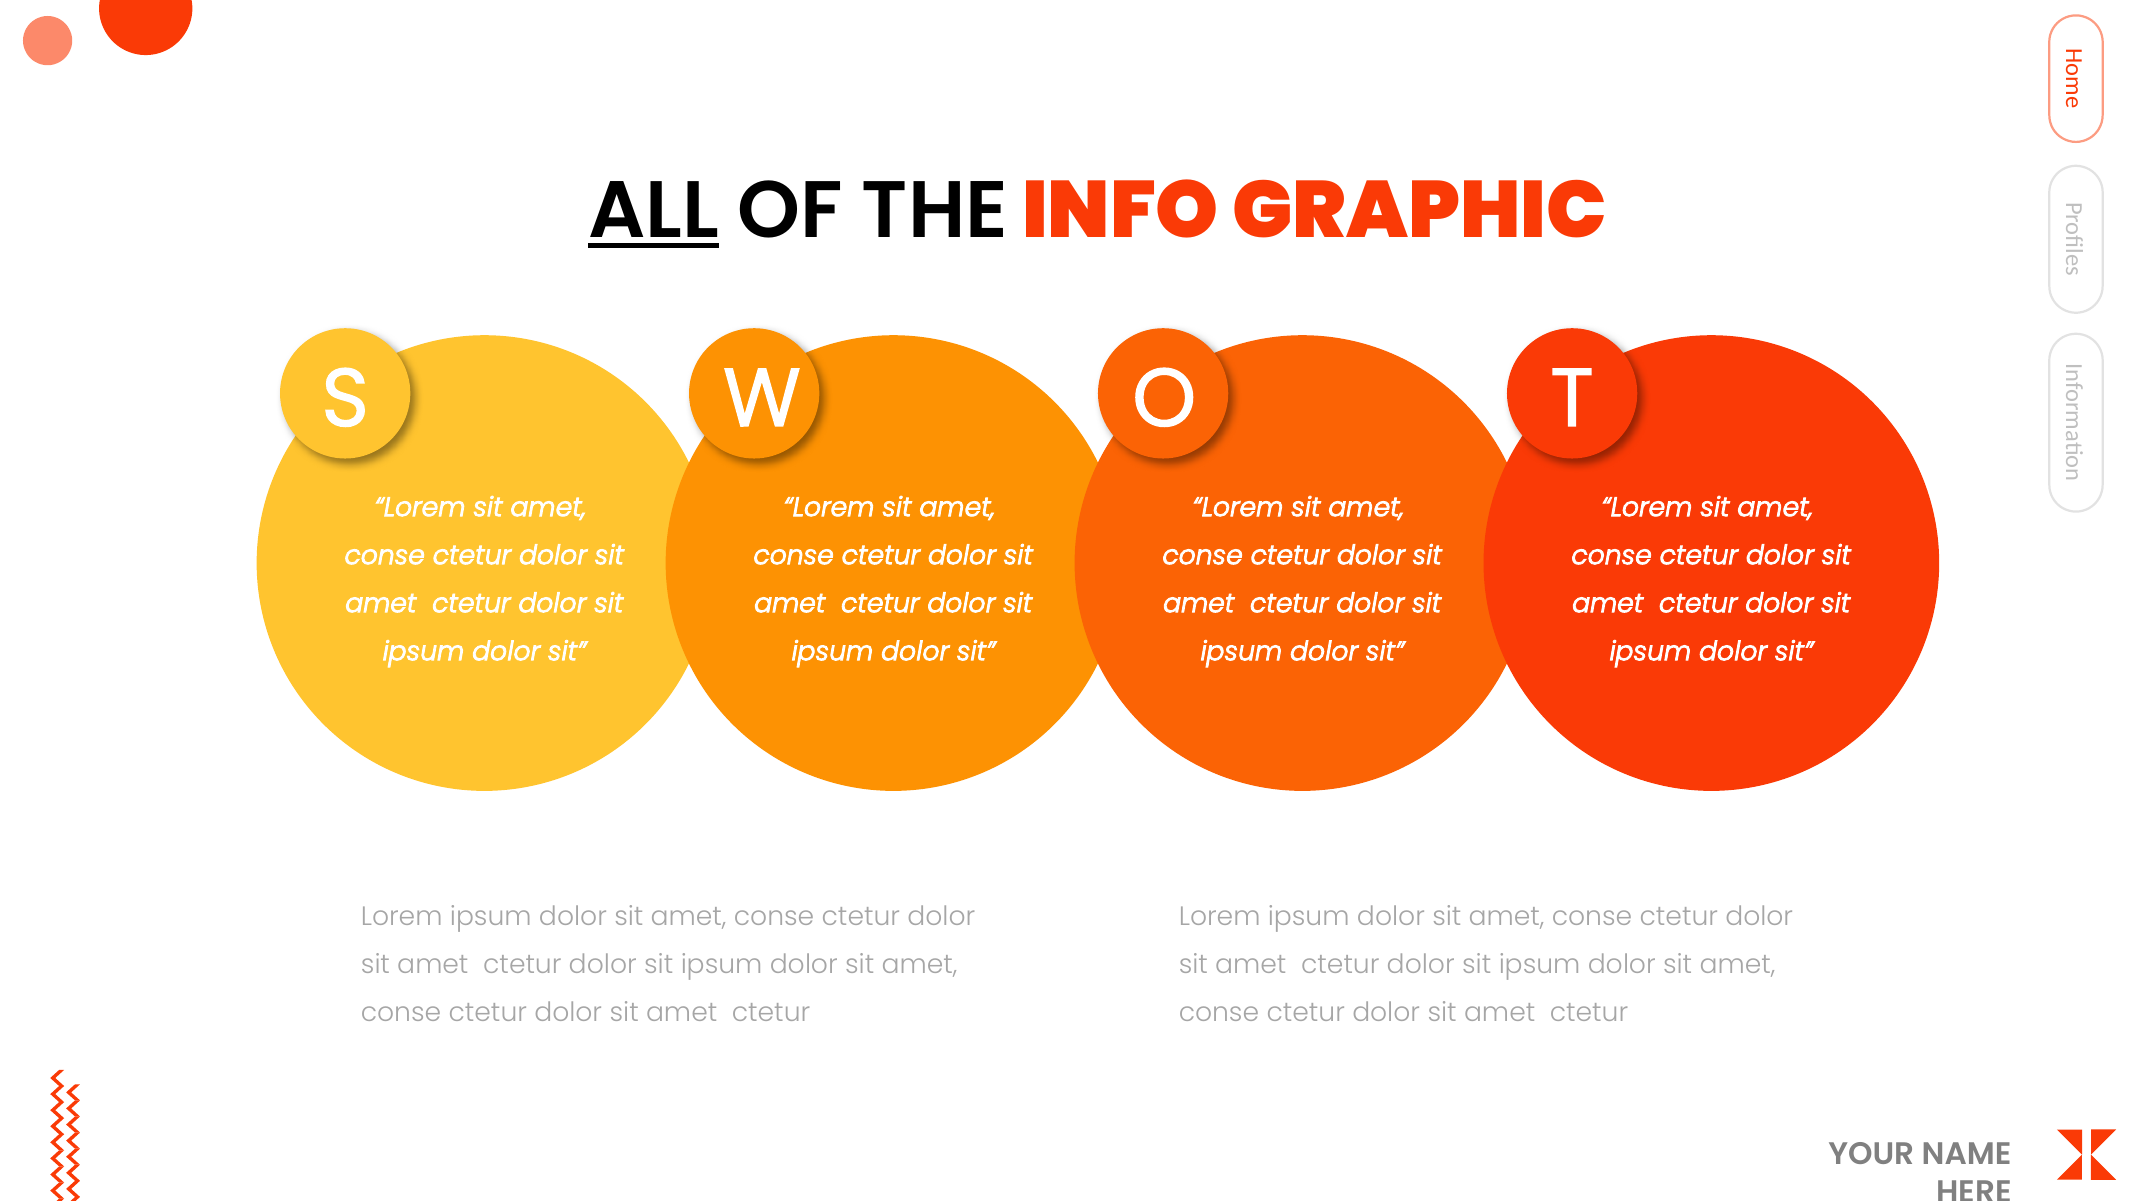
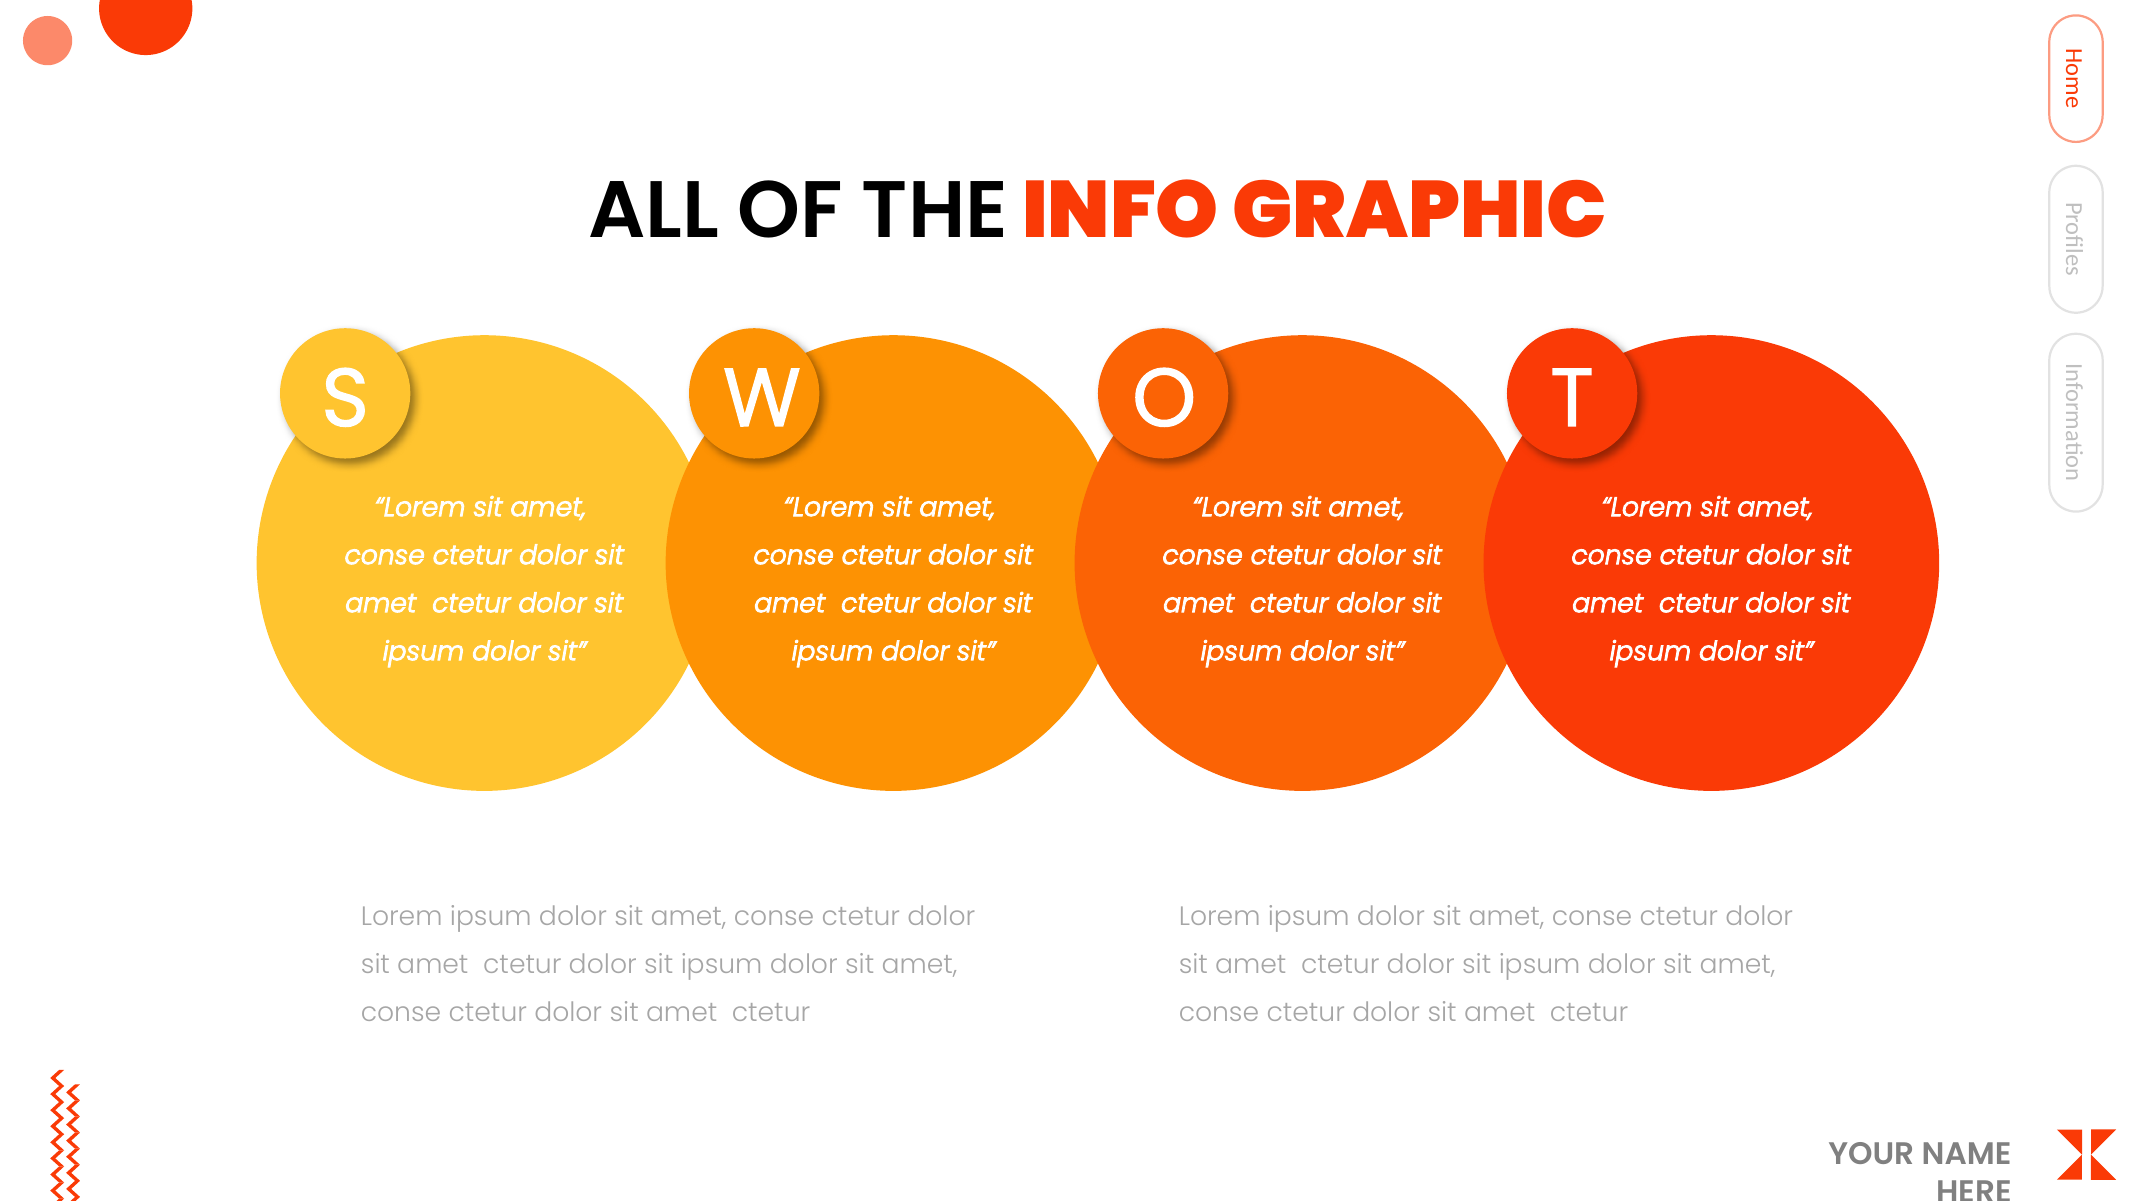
ALL underline: present -> none
